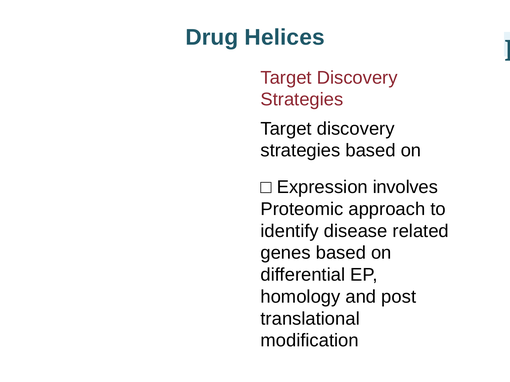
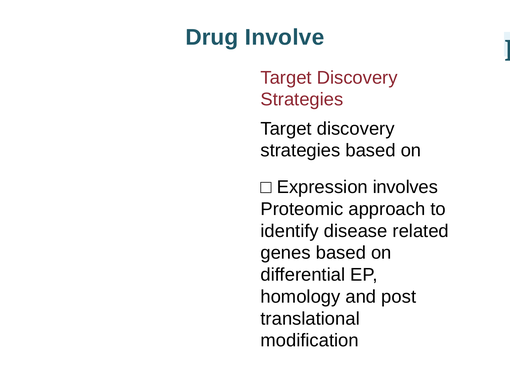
Helices: Helices -> Involve
